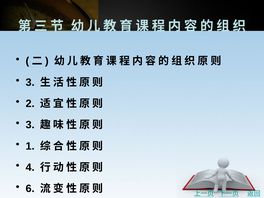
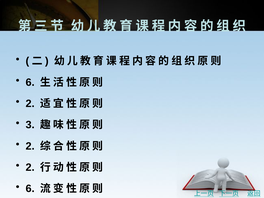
3 at (30, 82): 3 -> 6
1 at (30, 146): 1 -> 2
4 at (30, 167): 4 -> 2
